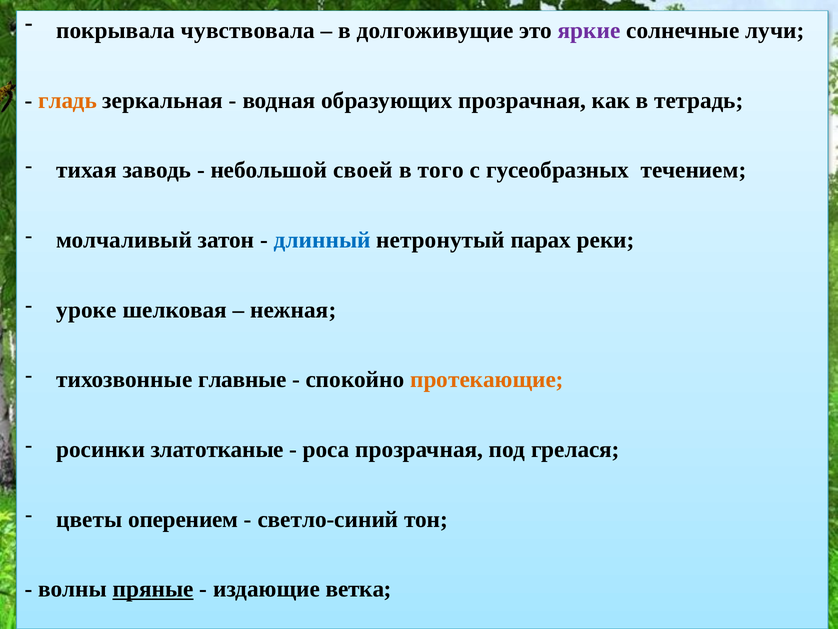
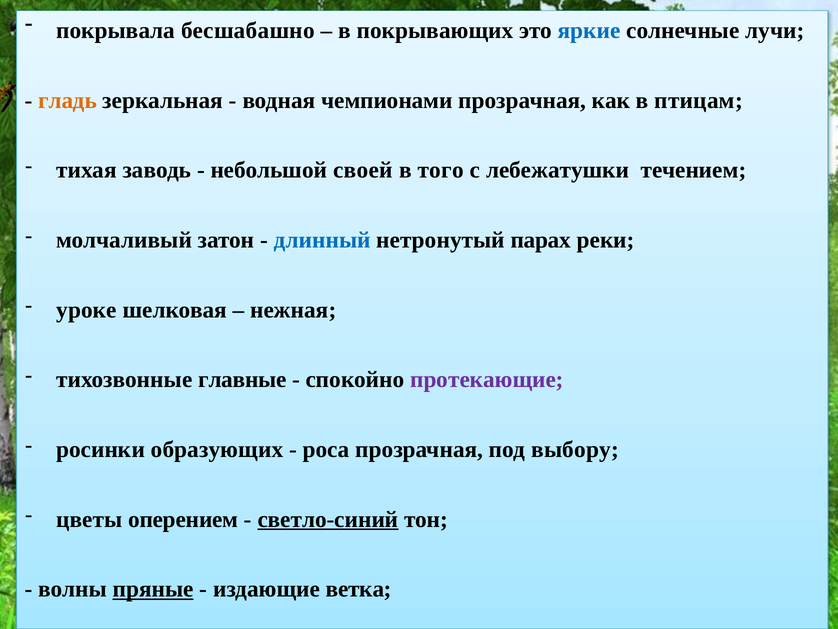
чувствовала: чувствовала -> бесшабашно
долгоживущие: долгоживущие -> покрывающих
яркие colour: purple -> blue
образующих: образующих -> чемпионами
тетрадь: тетрадь -> птицам
гусеобразных: гусеобразных -> лебежатушки
протекающие colour: orange -> purple
златотканые: златотканые -> образующих
грелася: грелася -> выбору
светло-синий underline: none -> present
